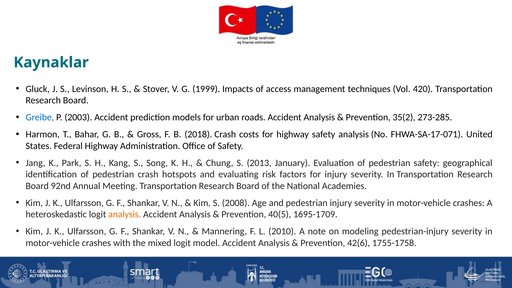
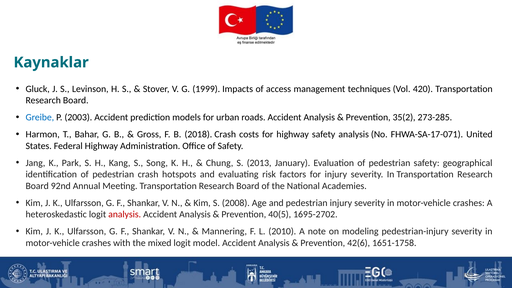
analysis at (125, 214) colour: orange -> red
1695-1709: 1695-1709 -> 1695-2702
1755-1758: 1755-1758 -> 1651-1758
